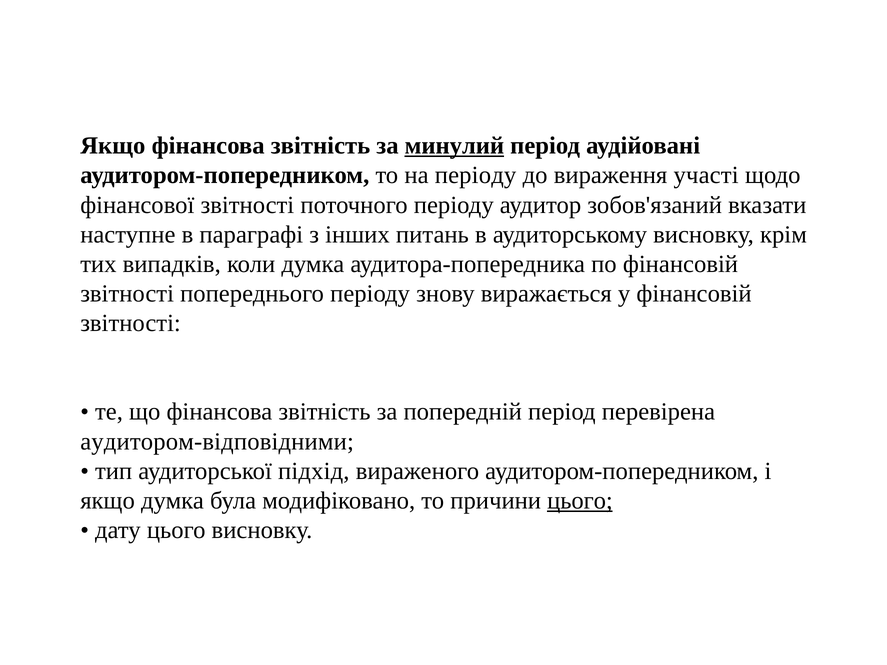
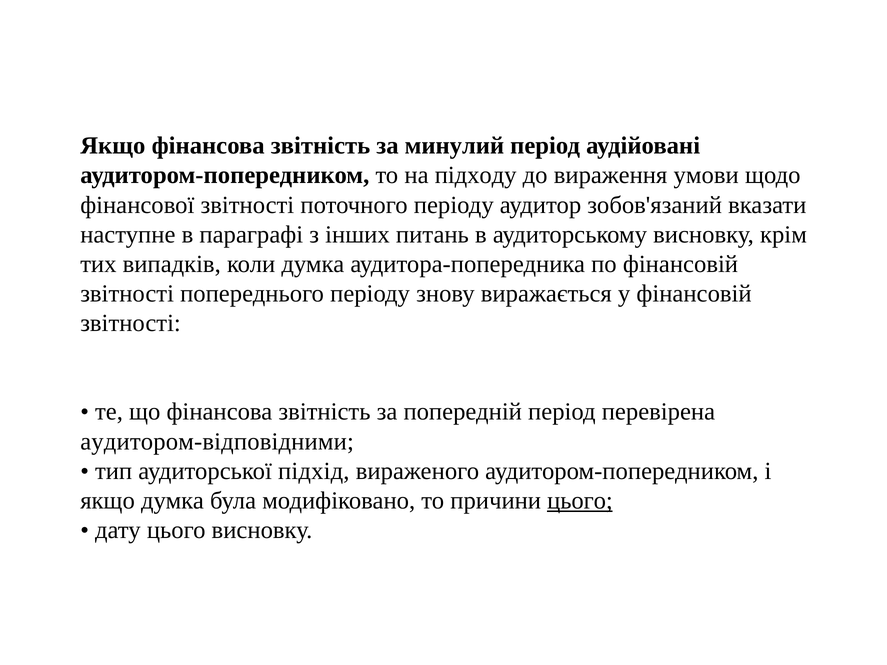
минулий underline: present -> none
на періоду: періоду -> підходу
участі: участі -> умови
